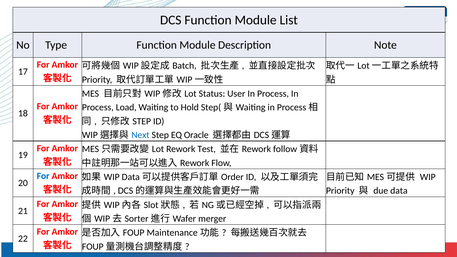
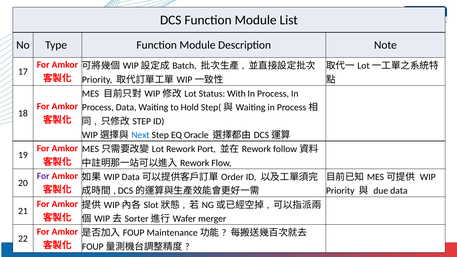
User: User -> With
Process Load: Load -> Data
Test: Test -> Port
For at (43, 176) colour: blue -> purple
